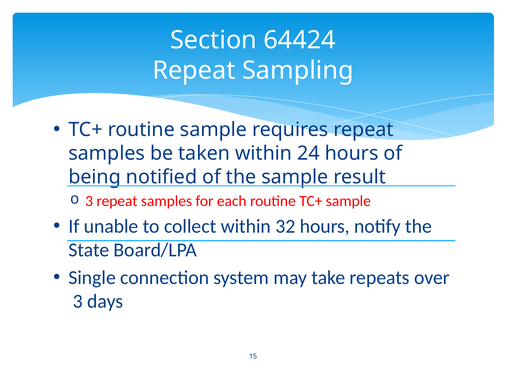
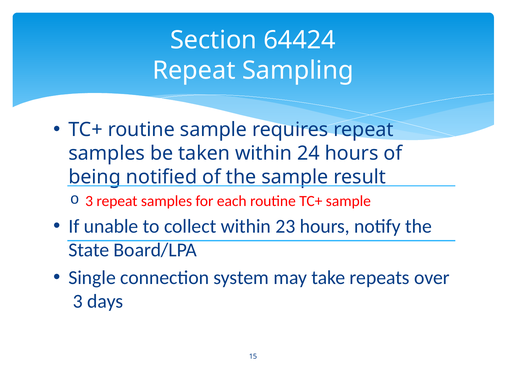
32: 32 -> 23
